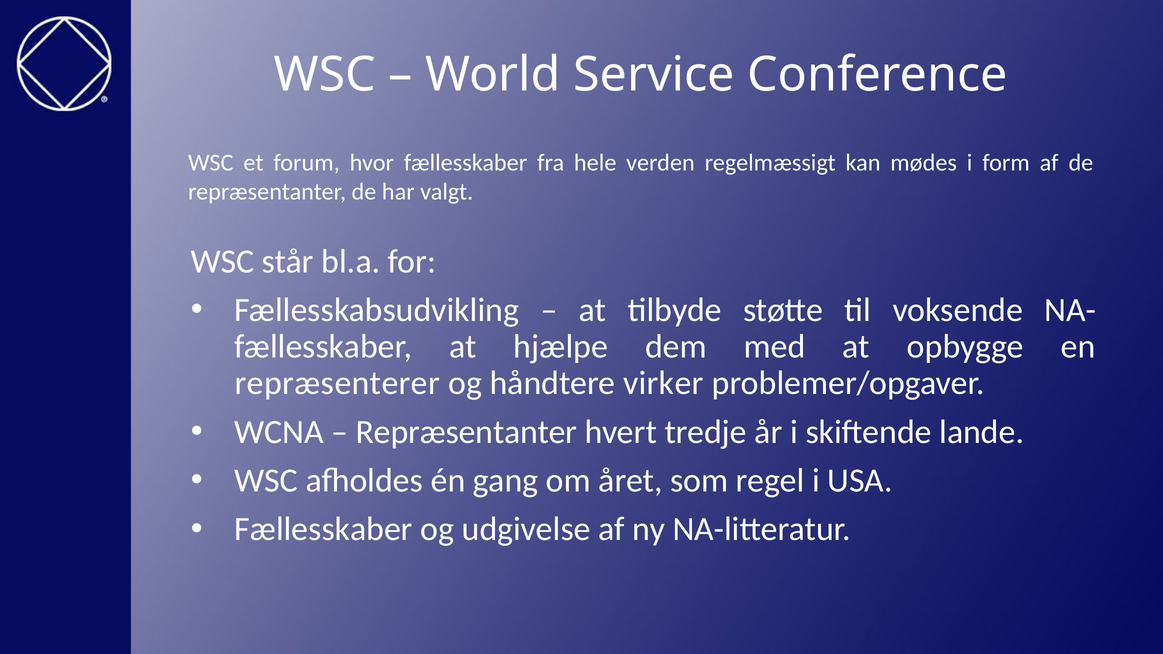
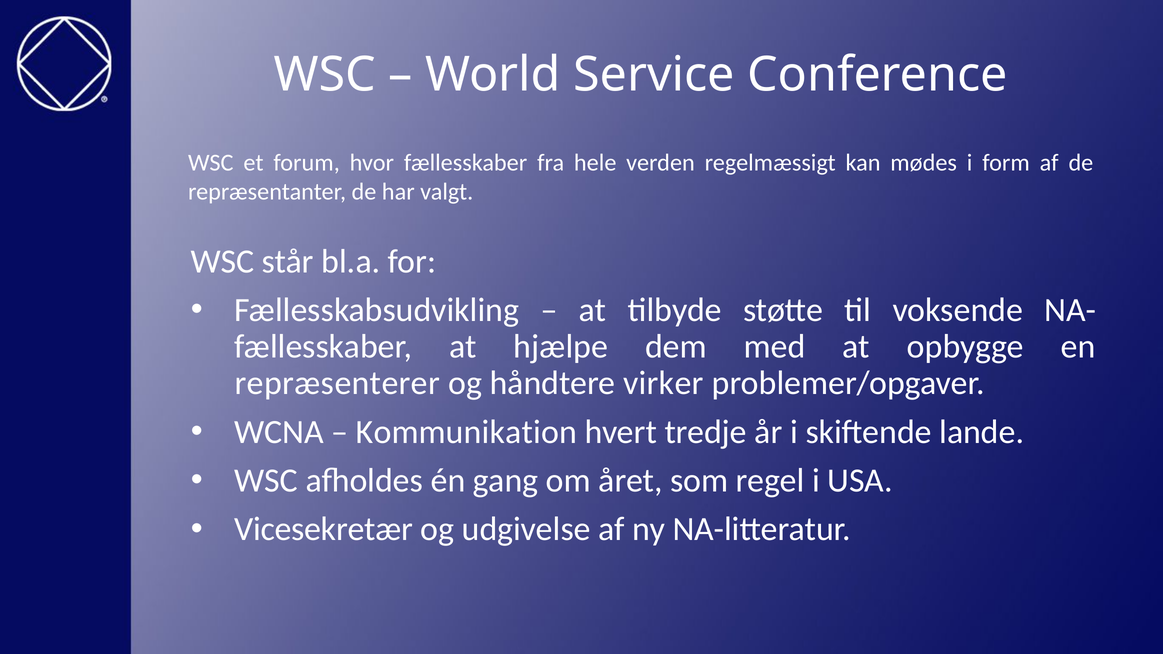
Repræsentanter at (467, 432): Repræsentanter -> Kommunikation
Fællesskaber at (324, 529): Fællesskaber -> Vicesekretær
